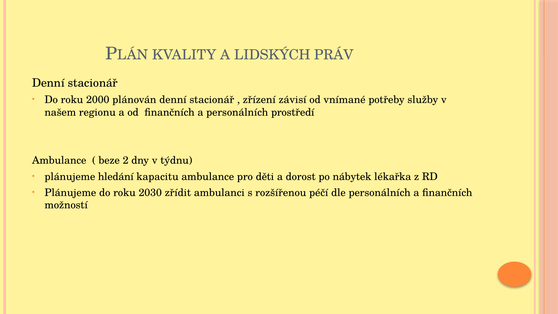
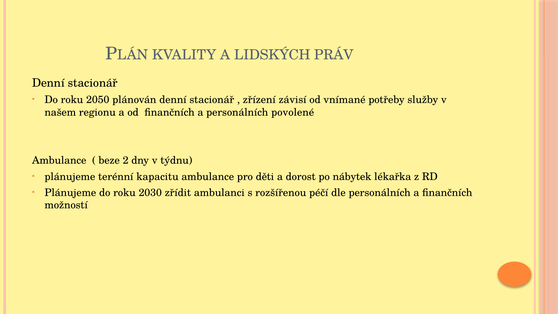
2000: 2000 -> 2050
prostředí: prostředí -> povolené
hledání: hledání -> terénní
